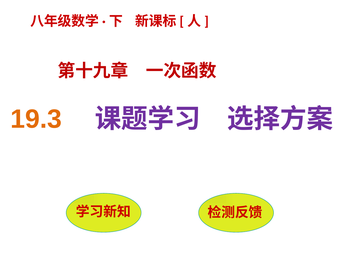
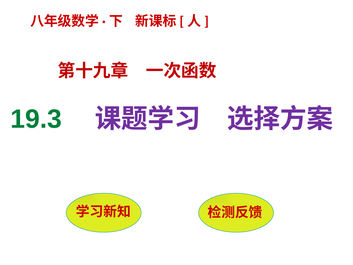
19.3 colour: orange -> green
